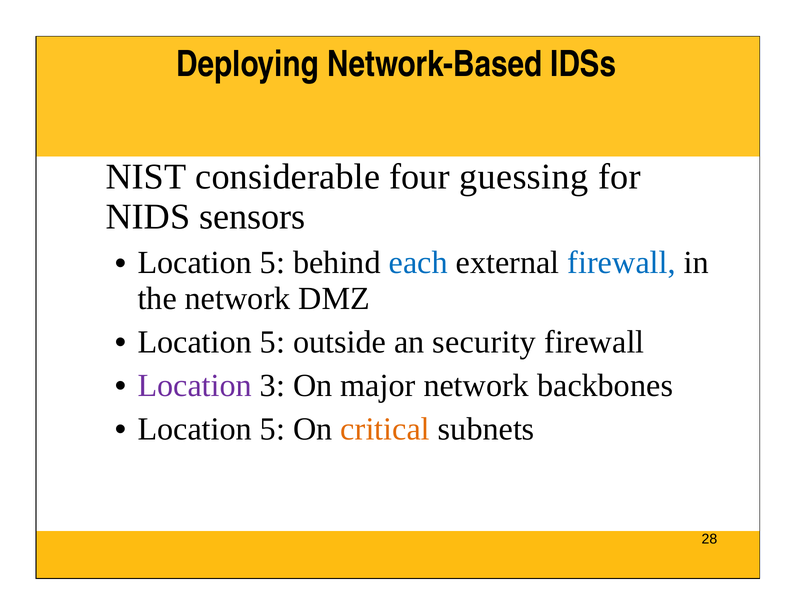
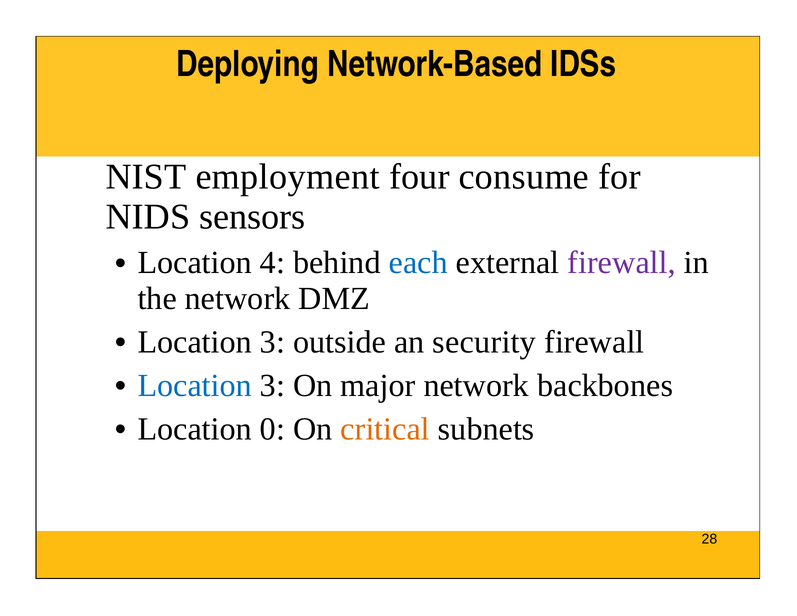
considerable: considerable -> employment
guessing: guessing -> consume
5 at (272, 263): 5 -> 4
firewall at (622, 263) colour: blue -> purple
5 at (272, 342): 5 -> 3
Location at (195, 385) colour: purple -> blue
5 at (272, 429): 5 -> 0
